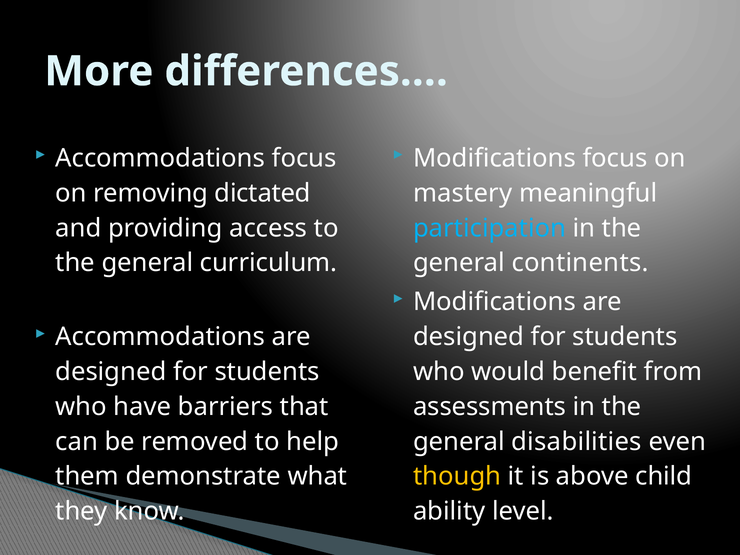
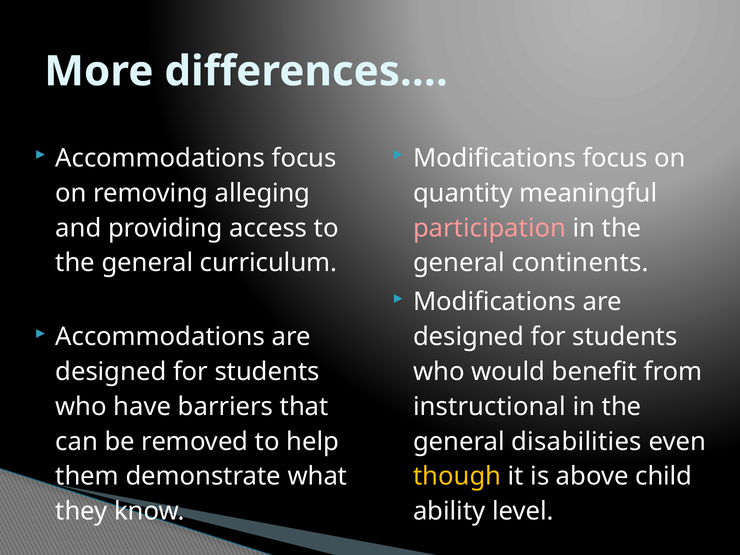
dictated: dictated -> alleging
mastery: mastery -> quantity
participation colour: light blue -> pink
assessments: assessments -> instructional
